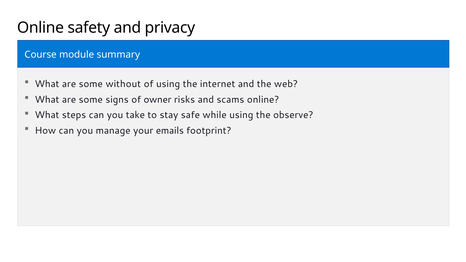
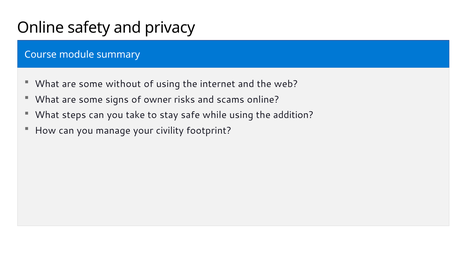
observe: observe -> addition
emails: emails -> civility
